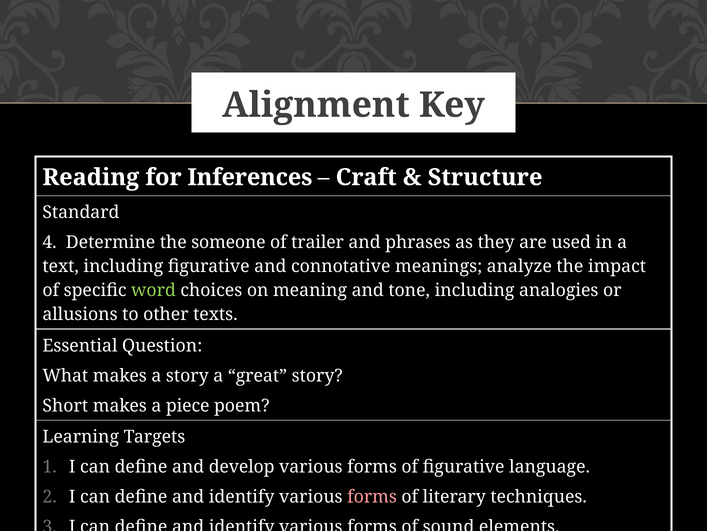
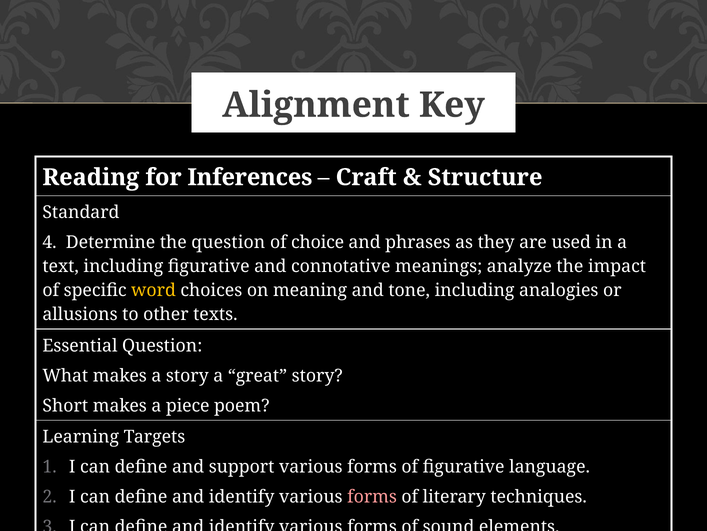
the someone: someone -> question
trailer: trailer -> choice
word colour: light green -> yellow
develop: develop -> support
